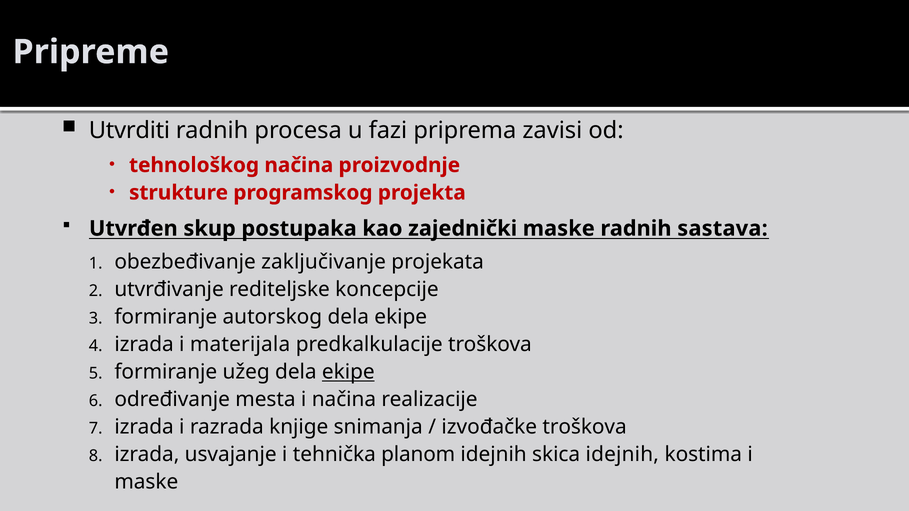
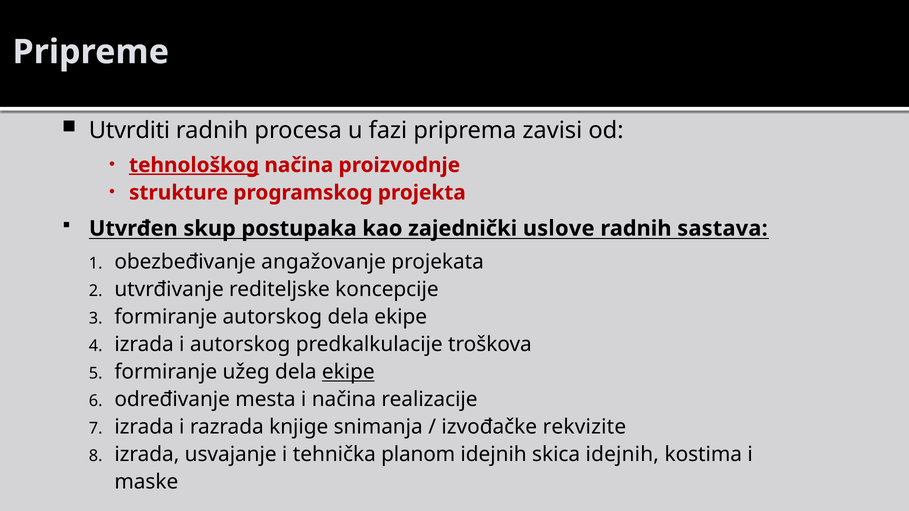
tehnološkog underline: none -> present
zajednički maske: maske -> uslove
zaključivanje: zaključivanje -> angažovanje
i materijala: materijala -> autorskog
izvođačke troškova: troškova -> rekvizite
